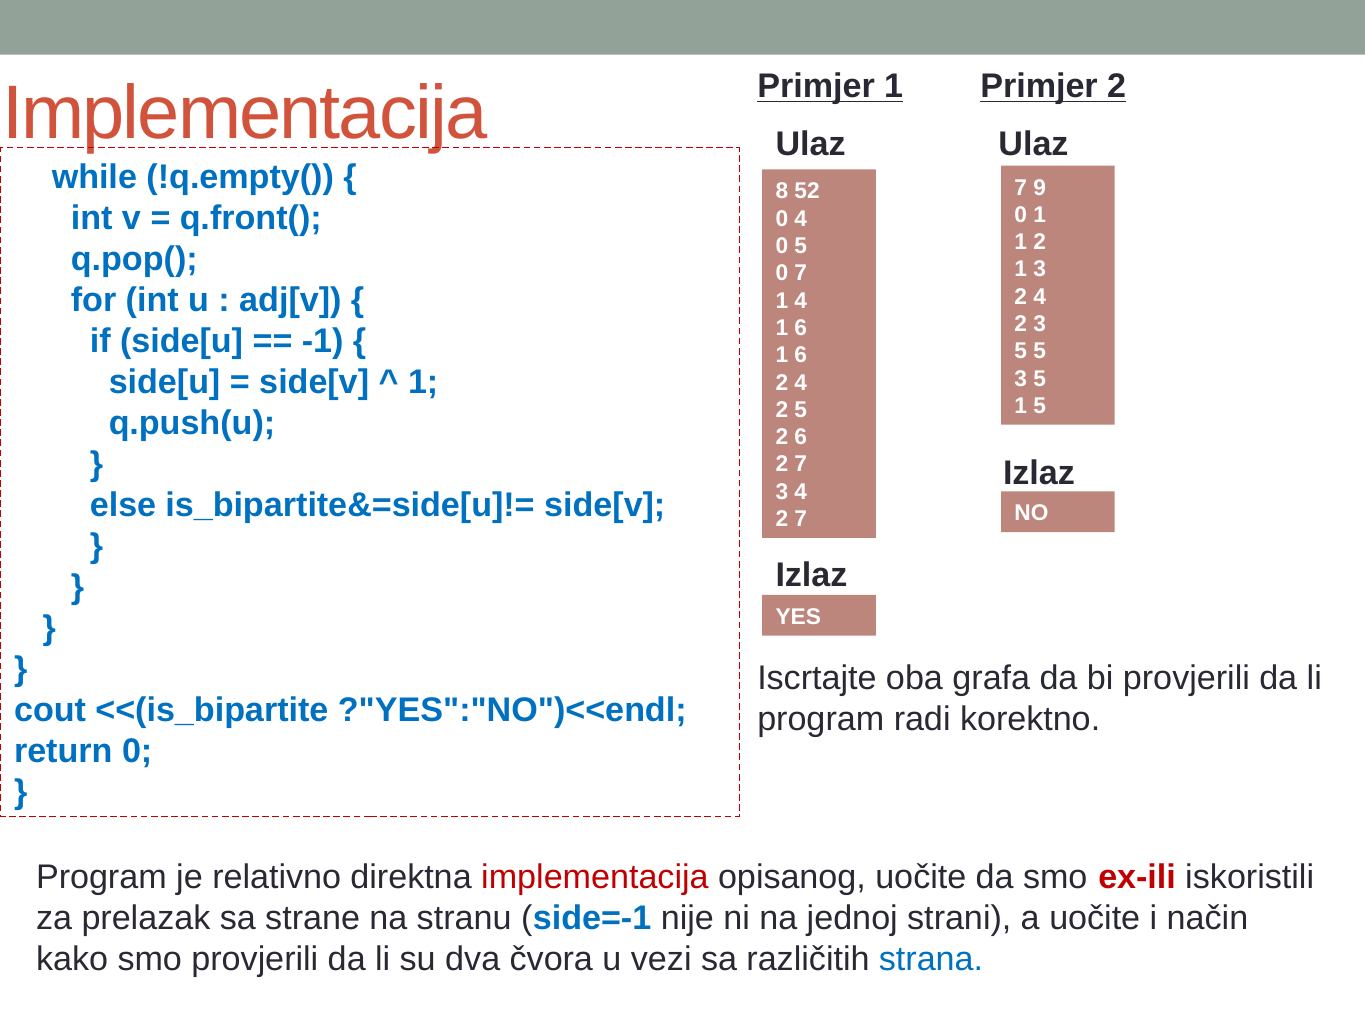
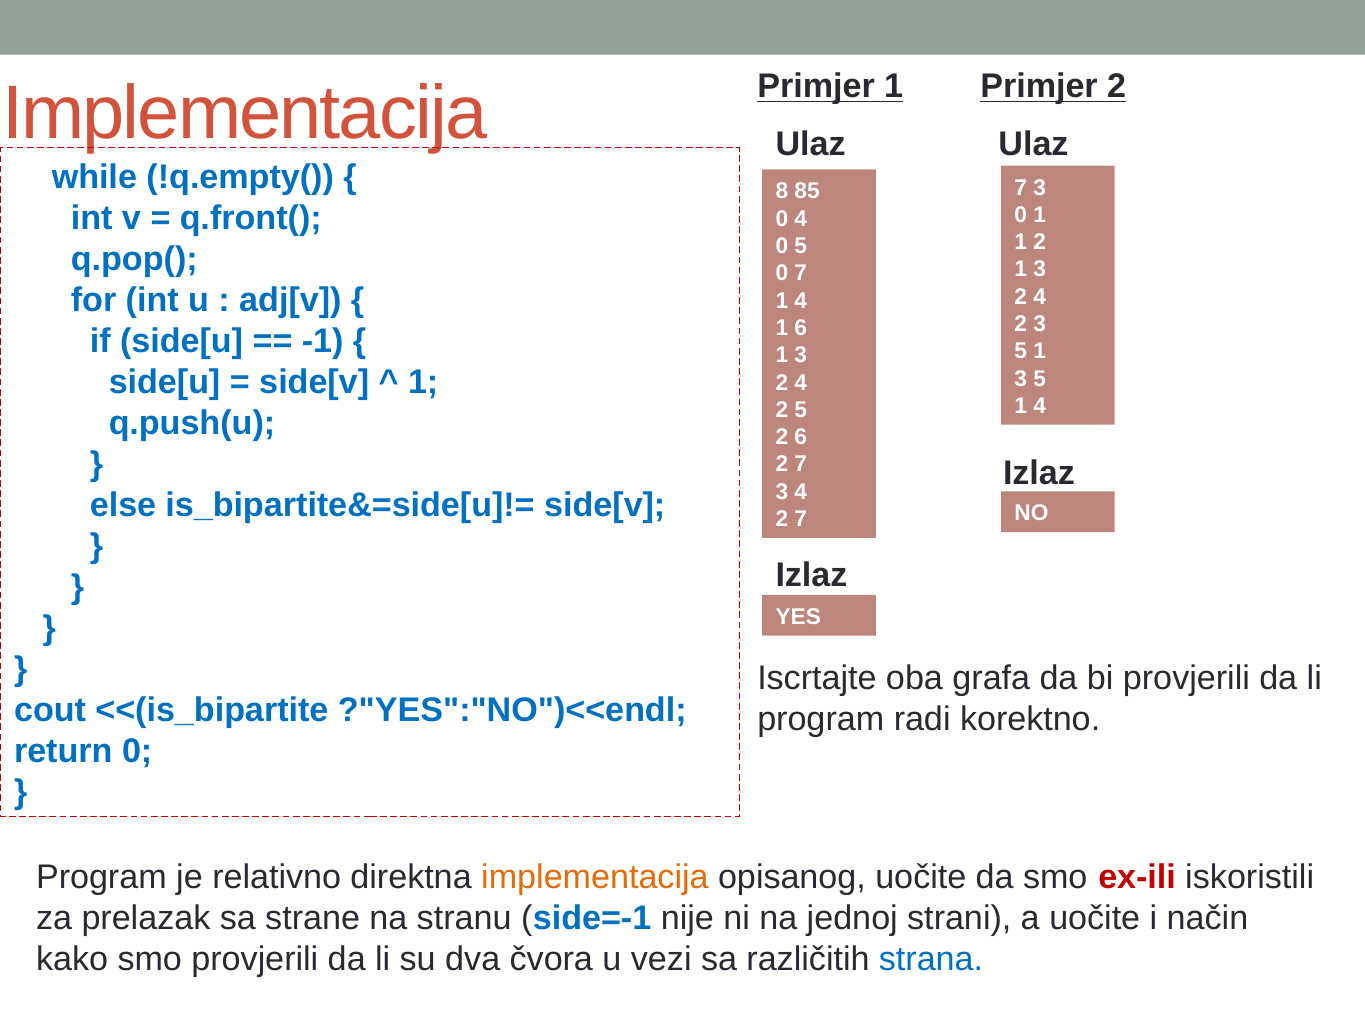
9 at (1040, 187): 9 -> 3
52: 52 -> 85
5 at (1040, 351): 5 -> 1
6 at (801, 355): 6 -> 3
5 at (1040, 406): 5 -> 4
implementacija at (595, 877) colour: red -> orange
